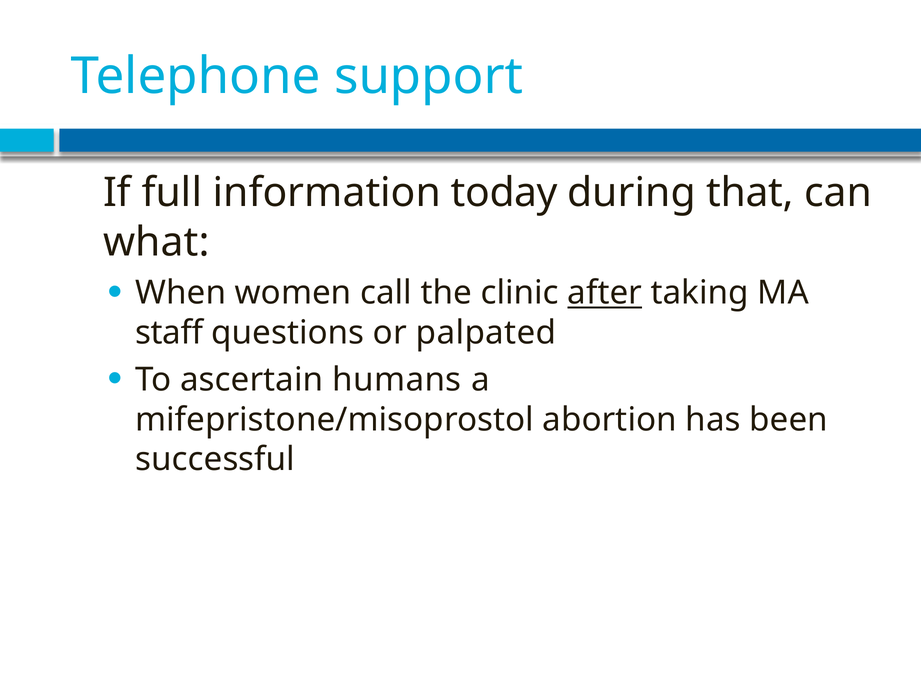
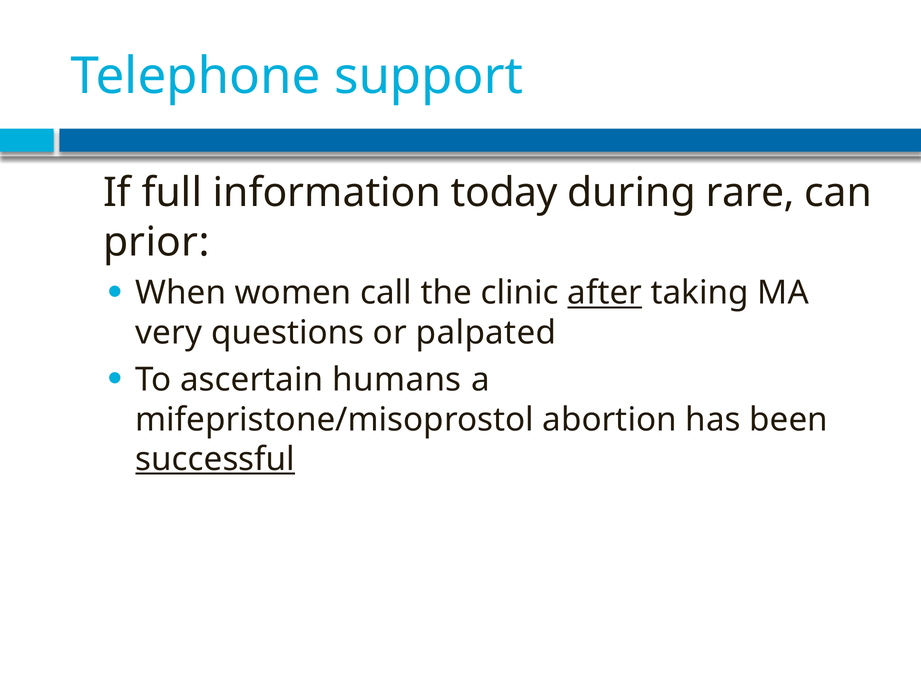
that: that -> rare
what: what -> prior
staff: staff -> very
successful underline: none -> present
